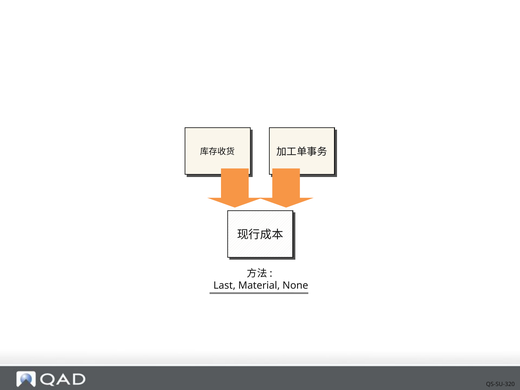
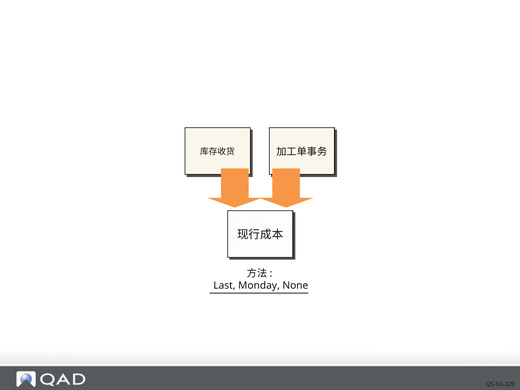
Material: Material -> Monday
